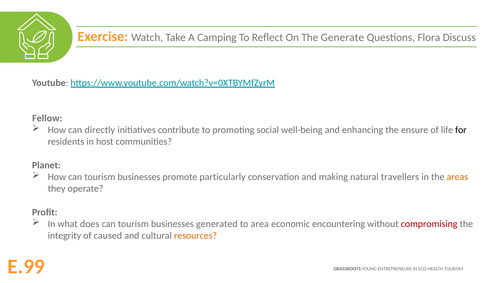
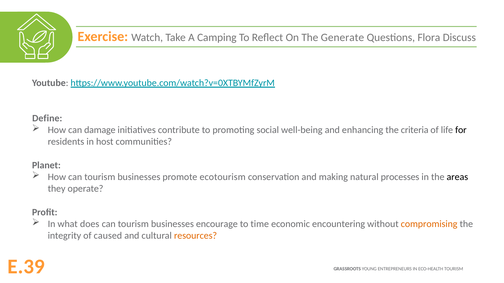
Fellow: Fellow -> Define
directly: directly -> damage
ensure: ensure -> criteria
particularly: particularly -> ecotourism
travellers: travellers -> processes
areas colour: orange -> black
generated: generated -> encourage
area: area -> time
compromising colour: red -> orange
E.99: E.99 -> E.39
